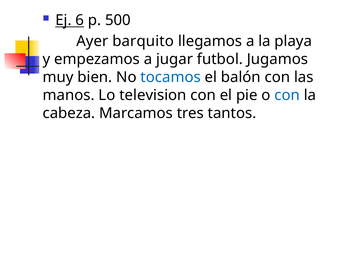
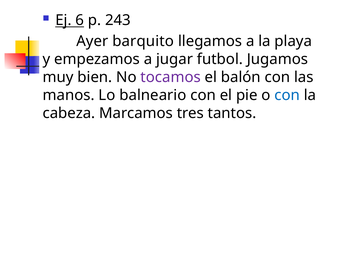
500: 500 -> 243
tocamos colour: blue -> purple
television: television -> balneario
